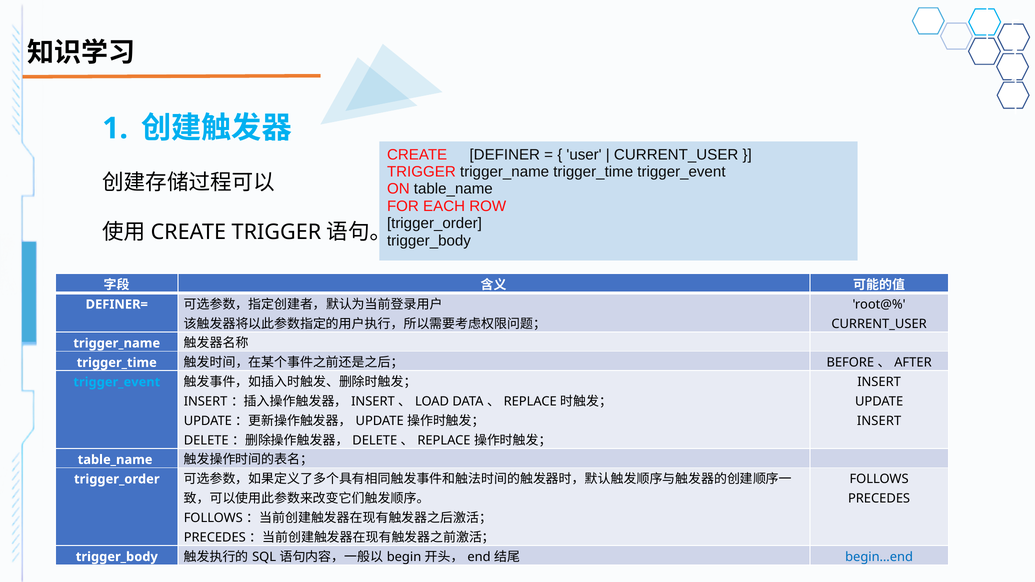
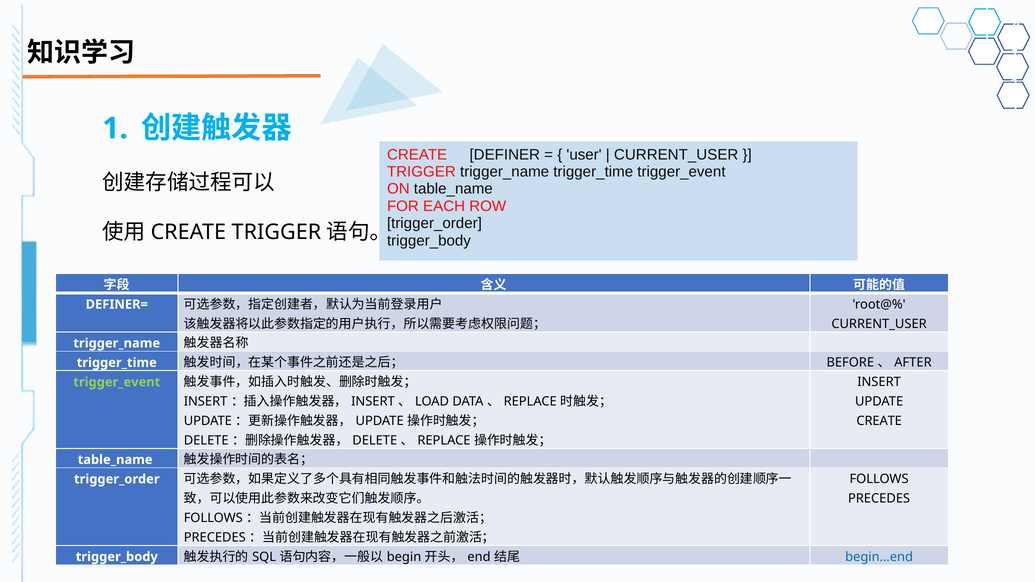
5: 5 -> 4
trigger_event at (117, 382) colour: light blue -> light green
INSERT at (879, 421): INSERT -> CREATE
